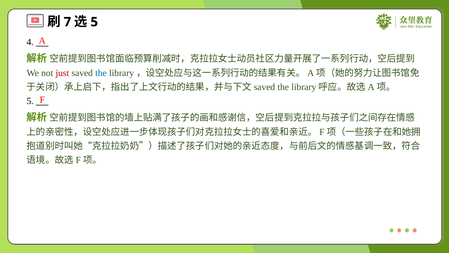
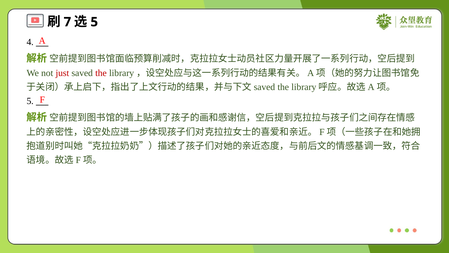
the at (101, 73) colour: blue -> red
